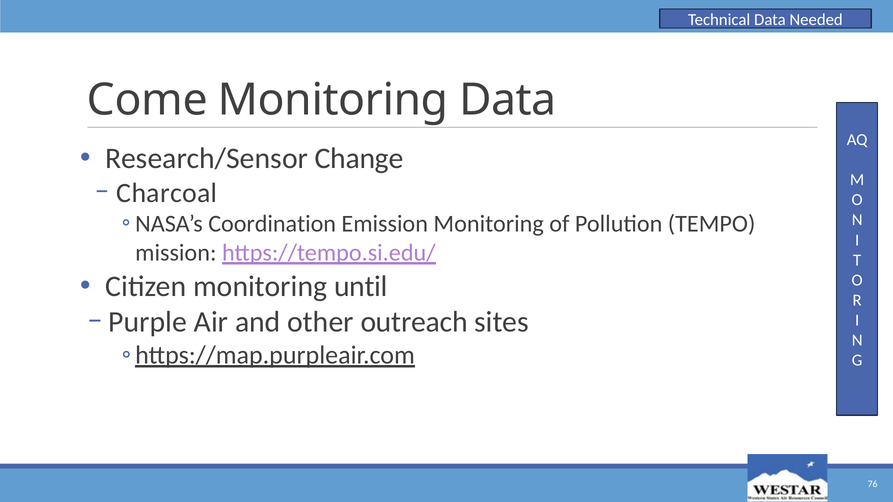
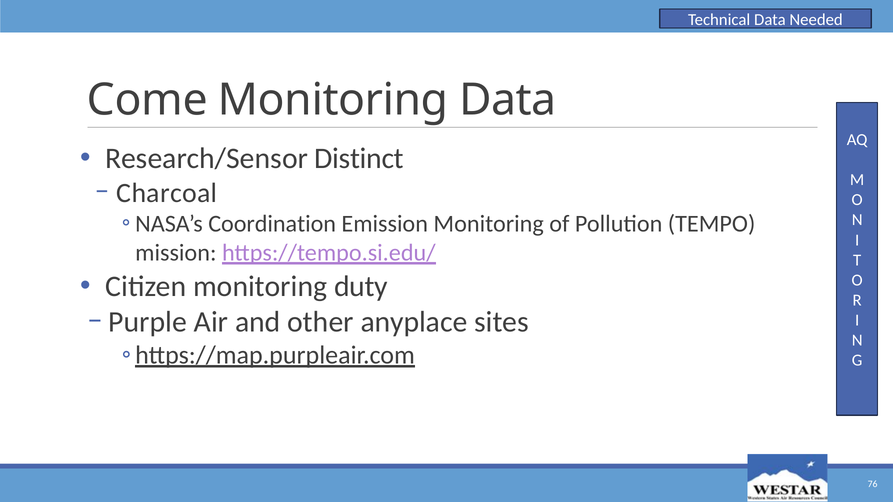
Change: Change -> Distinct
until: until -> duty
outreach: outreach -> anyplace
